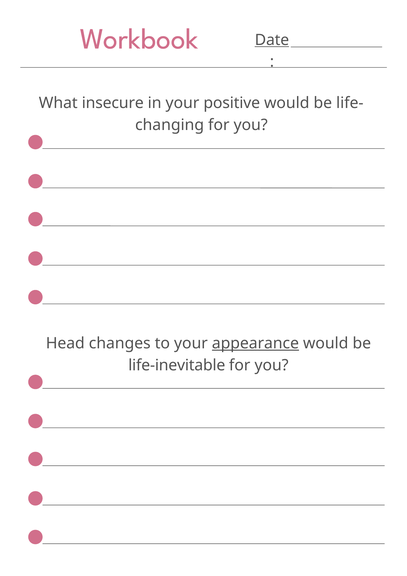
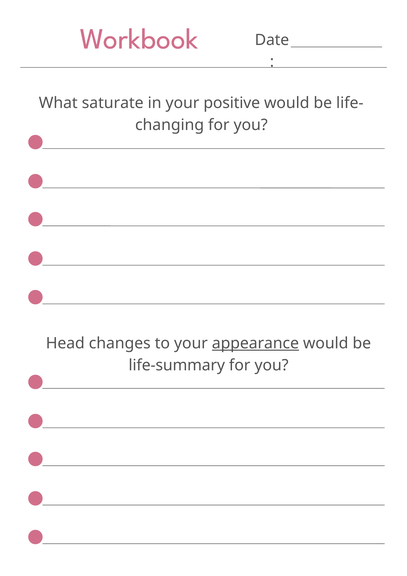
Date underline: present -> none
insecure: insecure -> saturate
life-inevitable: life-inevitable -> life-summary
